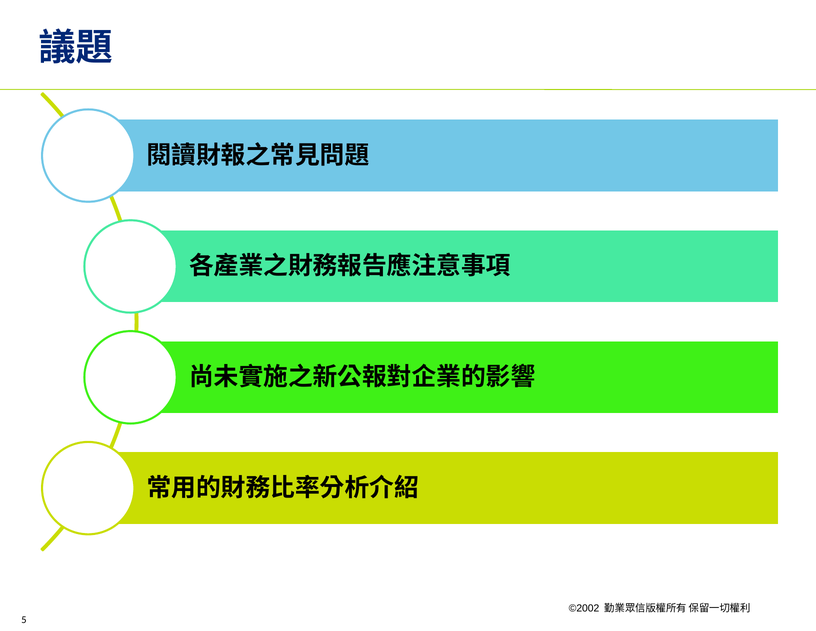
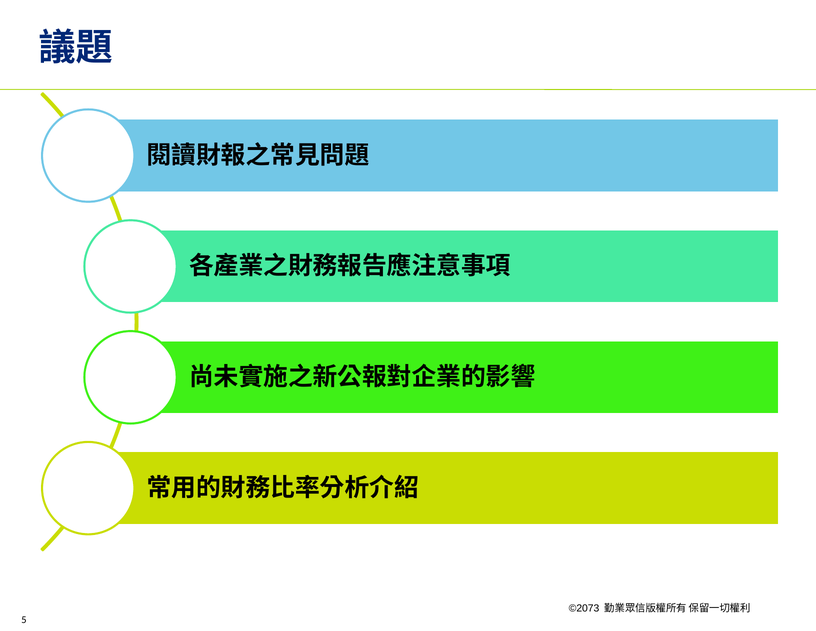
©2002: ©2002 -> ©2073
